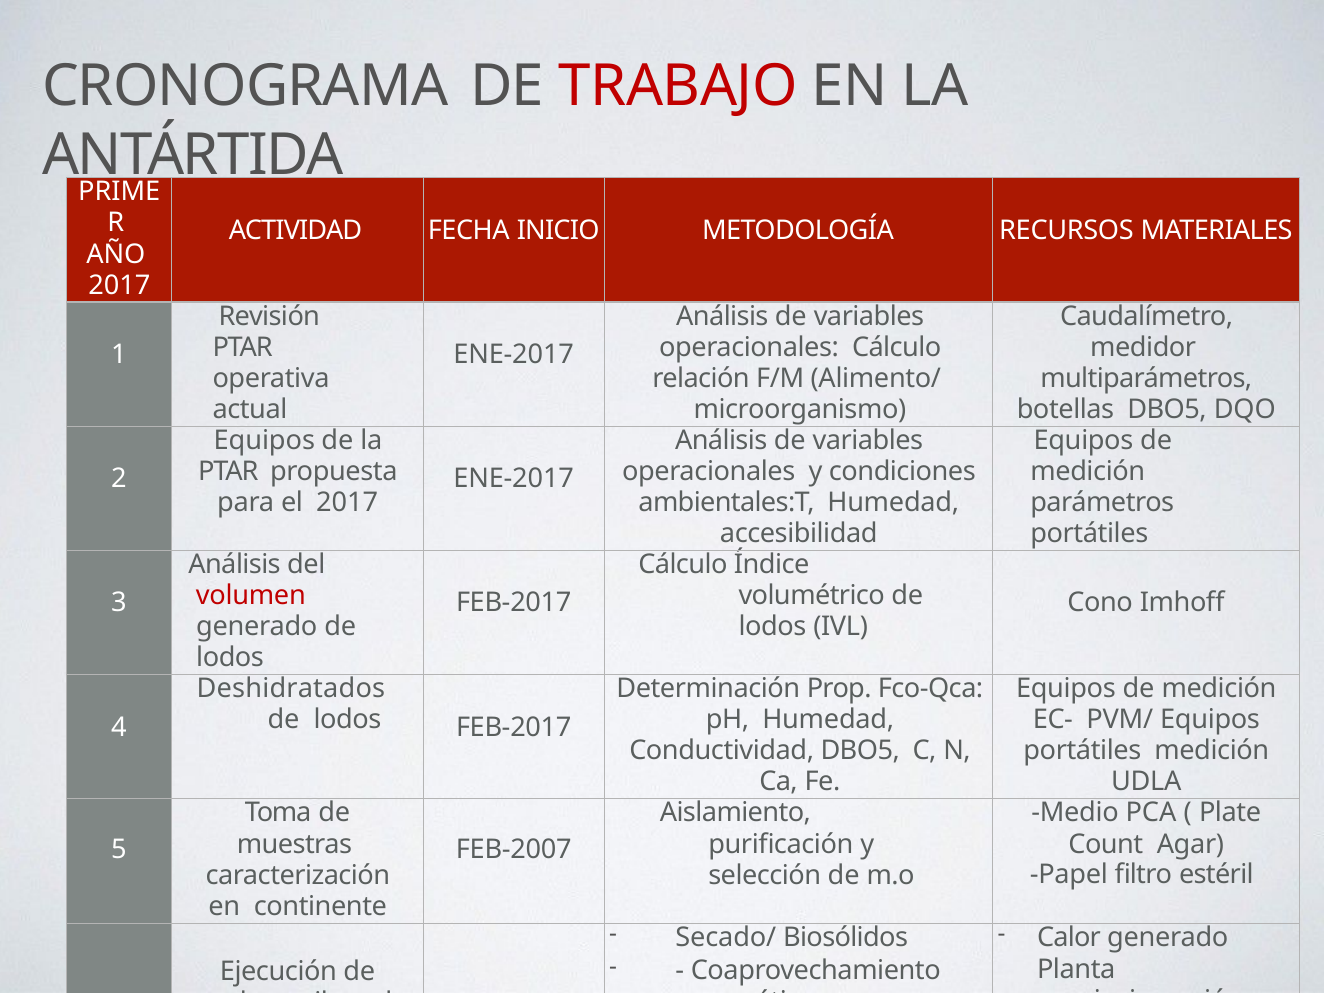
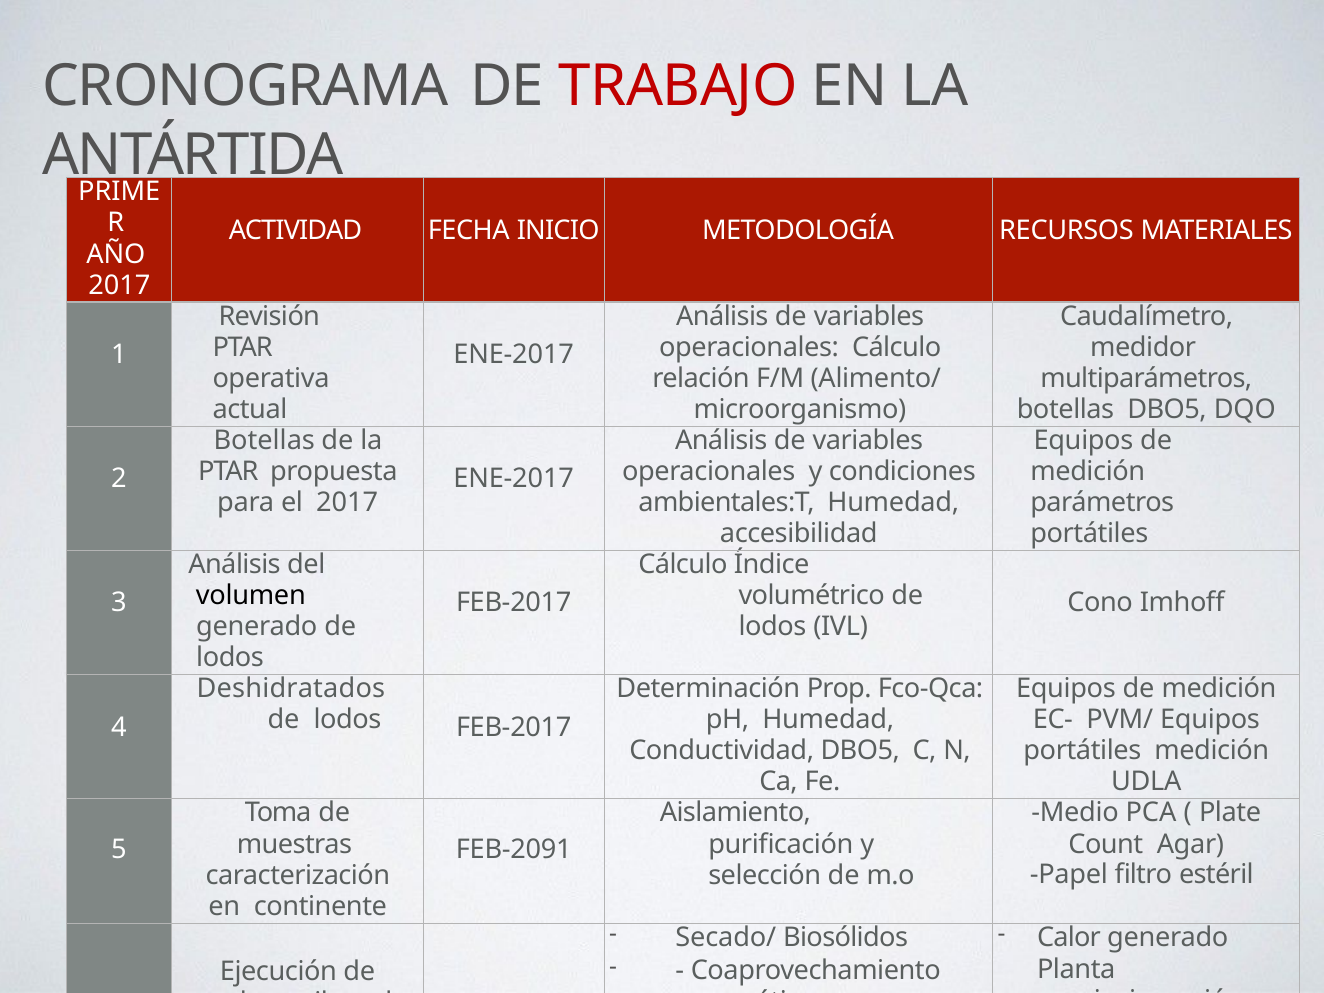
Equipos at (264, 440): Equipos -> Botellas
volumen colour: red -> black
FEB-2007: FEB-2007 -> FEB-2091
